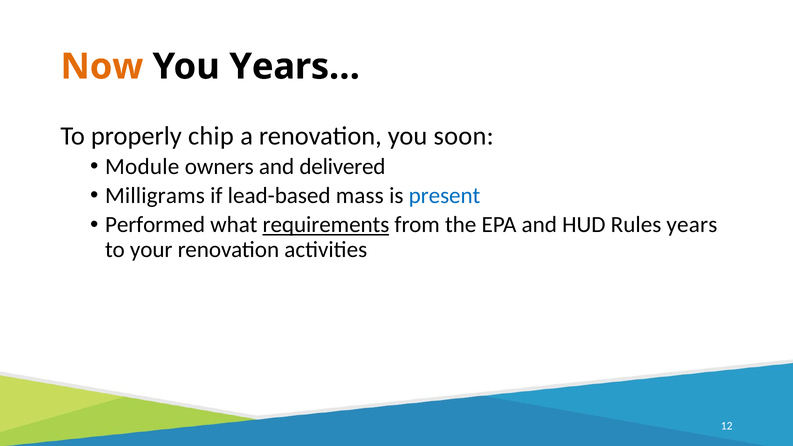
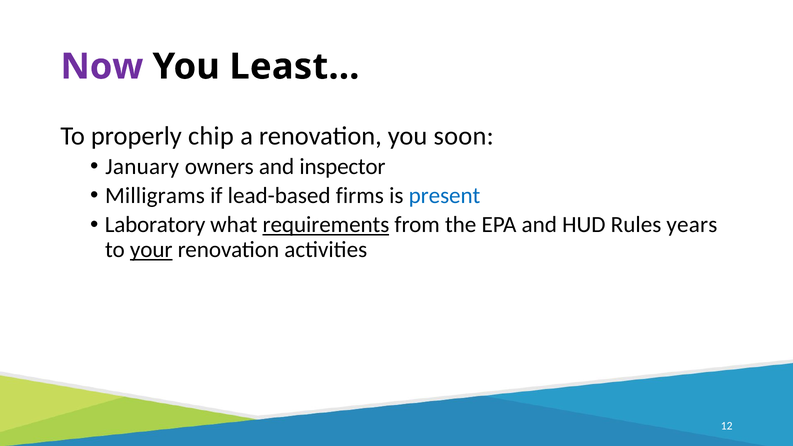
Now colour: orange -> purple
Years…: Years… -> Least…
Module: Module -> January
delivered: delivered -> inspector
mass: mass -> firms
Performed: Performed -> Laboratory
your underline: none -> present
